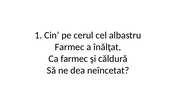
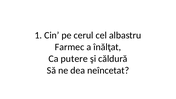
Ca farmec: farmec -> putere
